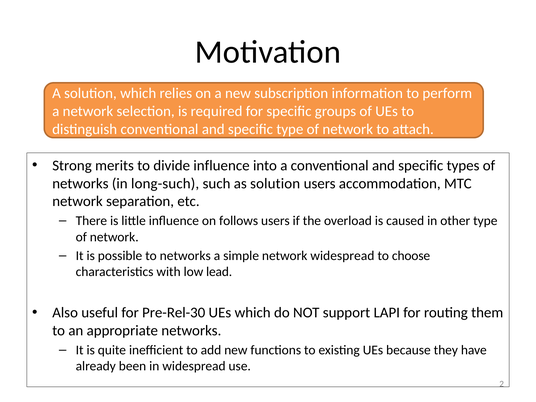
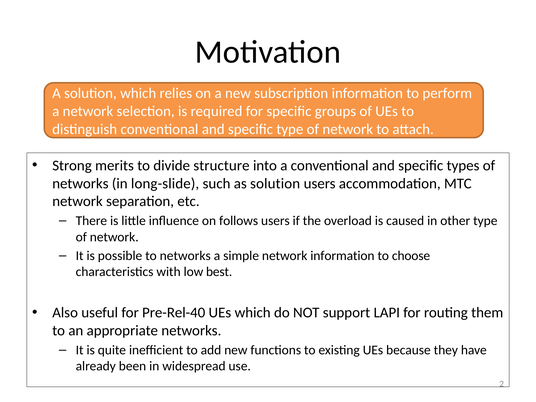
divide influence: influence -> structure
long-such: long-such -> long-slide
network widespread: widespread -> information
lead: lead -> best
Pre-Rel-30: Pre-Rel-30 -> Pre-Rel-40
